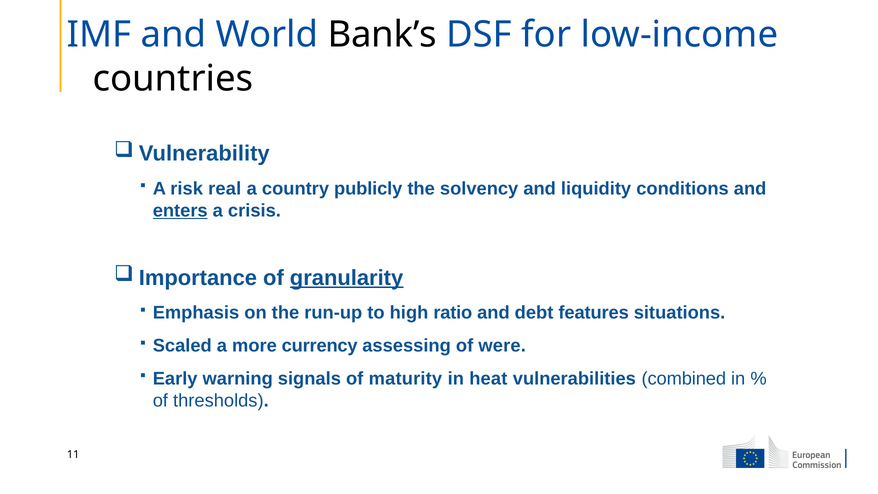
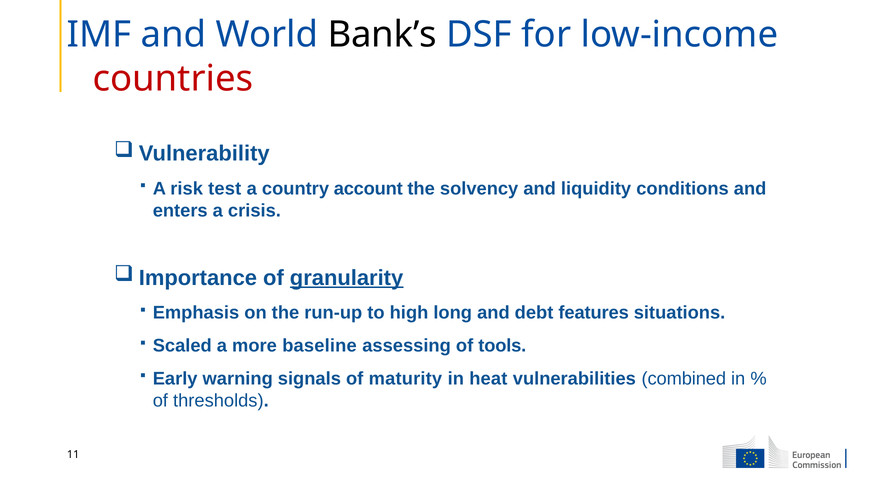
countries colour: black -> red
real: real -> test
publicly: publicly -> account
enters underline: present -> none
ratio: ratio -> long
currency: currency -> baseline
were: were -> tools
